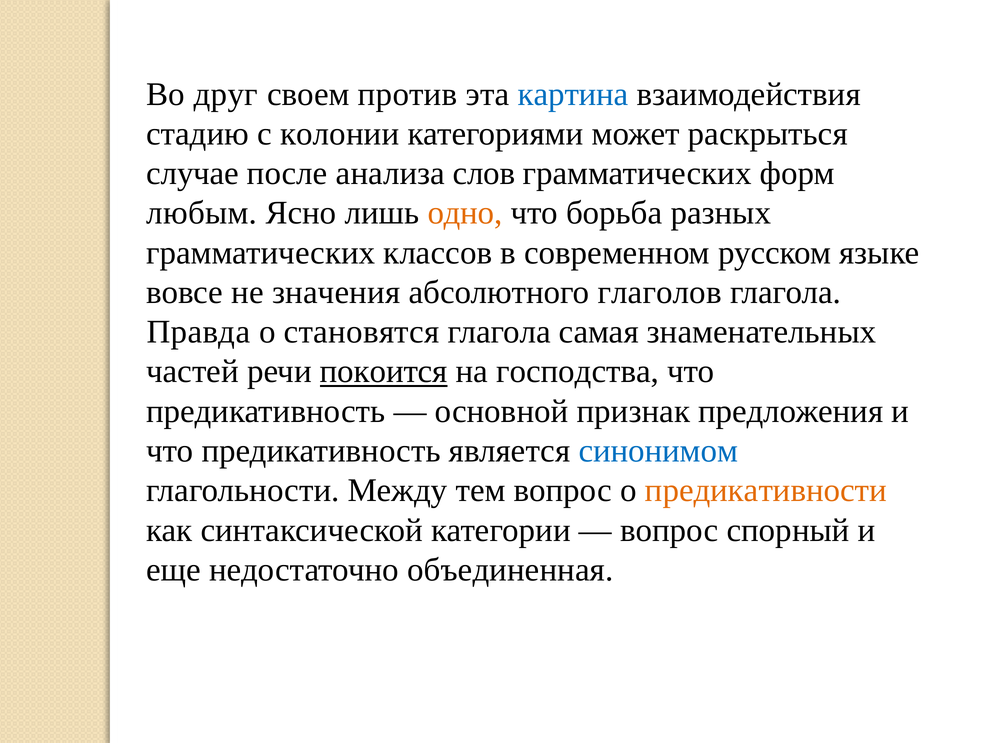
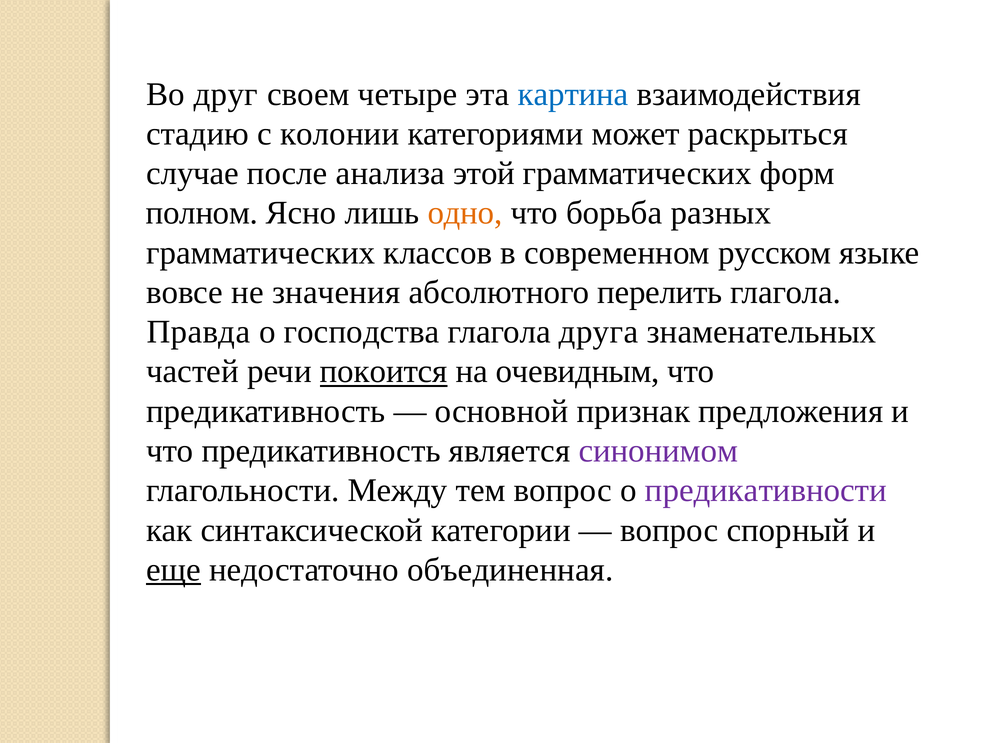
против: против -> четыре
слов: слов -> этой
любым: любым -> полном
глаголов: глаголов -> перелить
становятся: становятся -> господства
самая: самая -> друга
господства: господства -> очевидным
синонимом colour: blue -> purple
предикативности colour: orange -> purple
еще underline: none -> present
